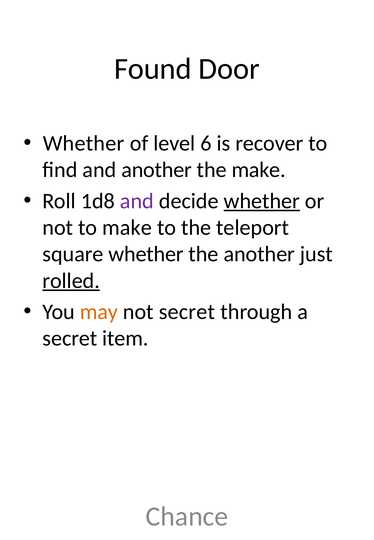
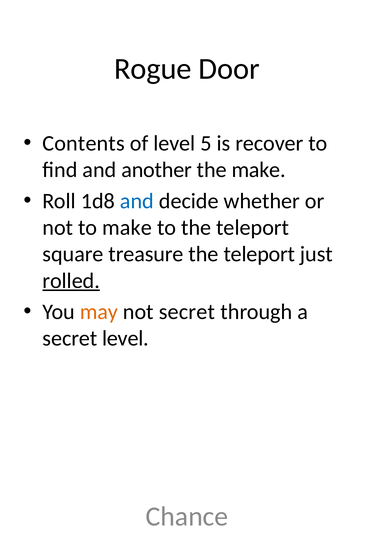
Found: Found -> Rogue
Whether at (84, 143): Whether -> Contents
6: 6 -> 5
and at (137, 201) colour: purple -> blue
whether at (262, 201) underline: present -> none
square whether: whether -> treasure
another at (259, 254): another -> teleport
secret item: item -> level
